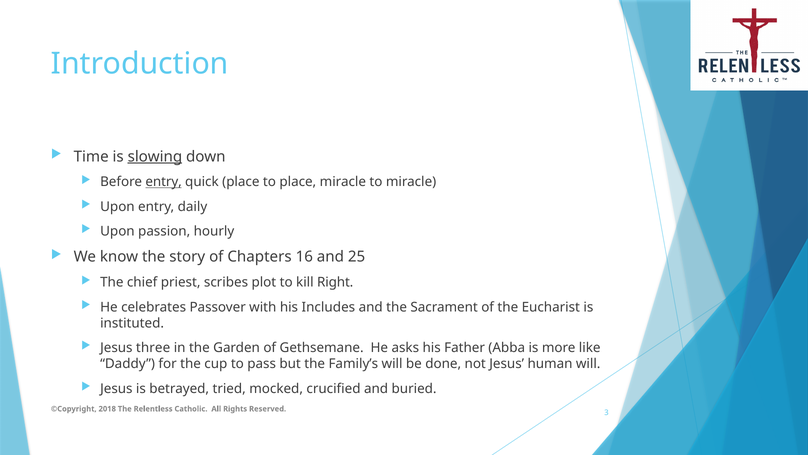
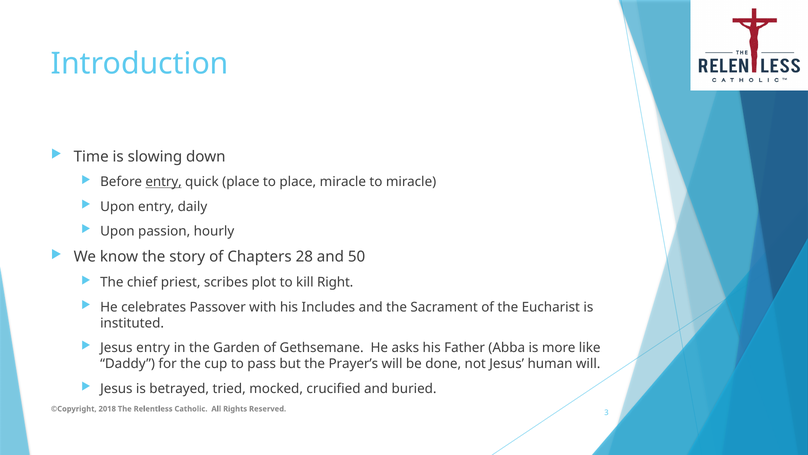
slowing underline: present -> none
16: 16 -> 28
25: 25 -> 50
Jesus three: three -> entry
Family’s: Family’s -> Prayer’s
